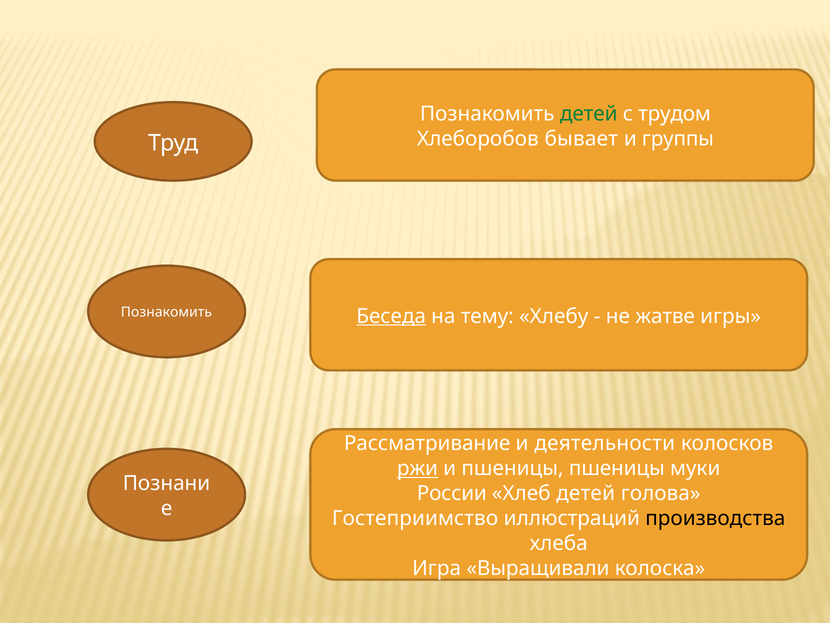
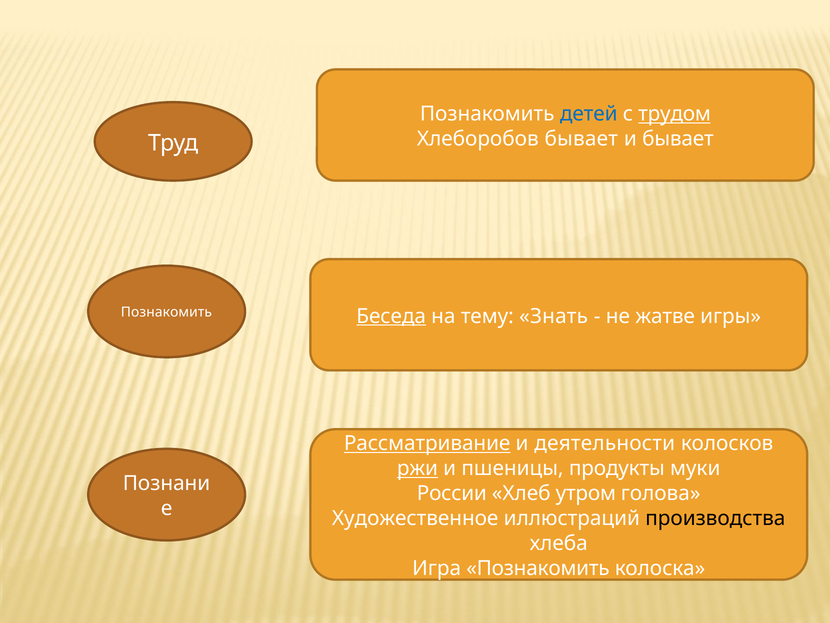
детей at (589, 114) colour: green -> blue
трудом underline: none -> present
и группы: группы -> бывает
Хлебу: Хлебу -> Знать
Рассматривание underline: none -> present
пшеницы пшеницы: пшеницы -> продукты
Хлеб детей: детей -> утром
Гостеприимство: Гостеприимство -> Художественное
Игра Выращивали: Выращивали -> Познакомить
